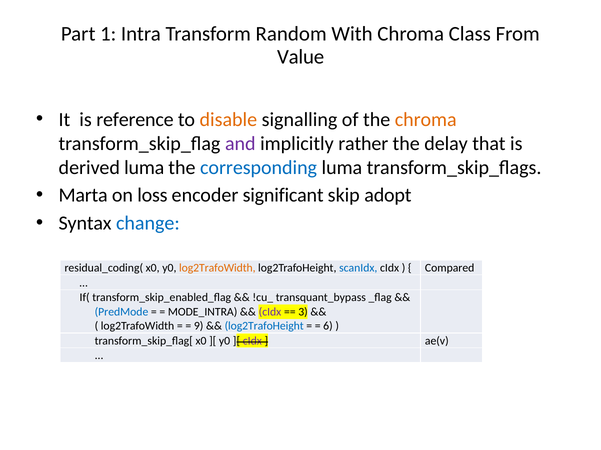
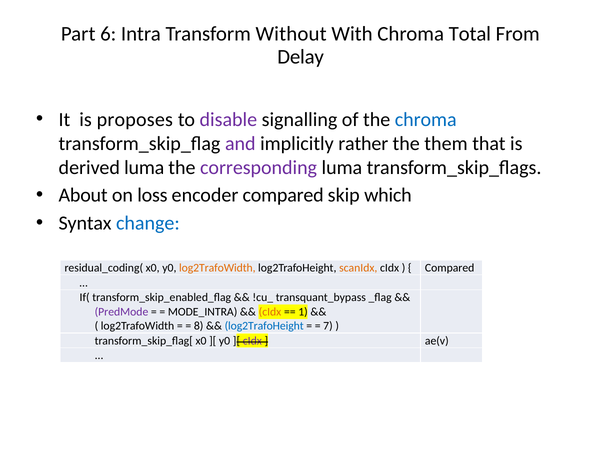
1: 1 -> 6
Random: Random -> Without
Class: Class -> Total
Value: Value -> Delay
reference: reference -> proposes
disable colour: orange -> purple
chroma at (426, 120) colour: orange -> blue
delay: delay -> them
corresponding colour: blue -> purple
Marta: Marta -> About
encoder significant: significant -> compared
adopt: adopt -> which
scanIdx colour: blue -> orange
PredMode colour: blue -> purple
cIdx at (270, 312) colour: purple -> orange
3: 3 -> 1
9: 9 -> 8
6: 6 -> 7
